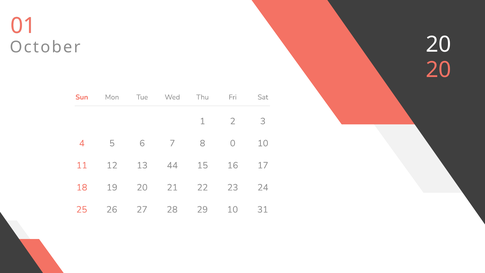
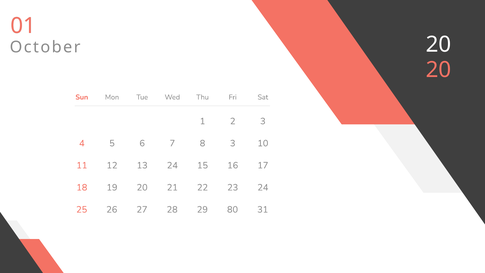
8 0: 0 -> 3
13 44: 44 -> 24
29 10: 10 -> 80
